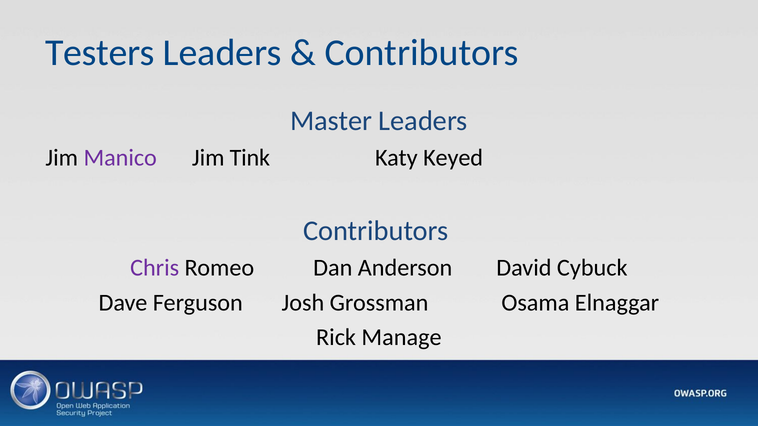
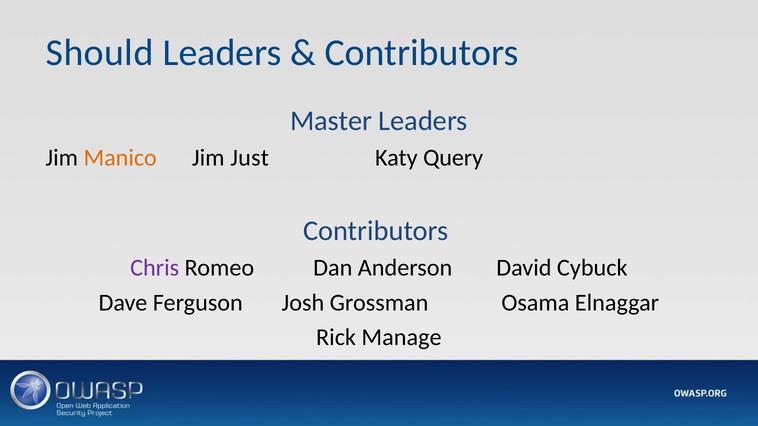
Testers: Testers -> Should
Manico colour: purple -> orange
Tink: Tink -> Just
Keyed: Keyed -> Query
